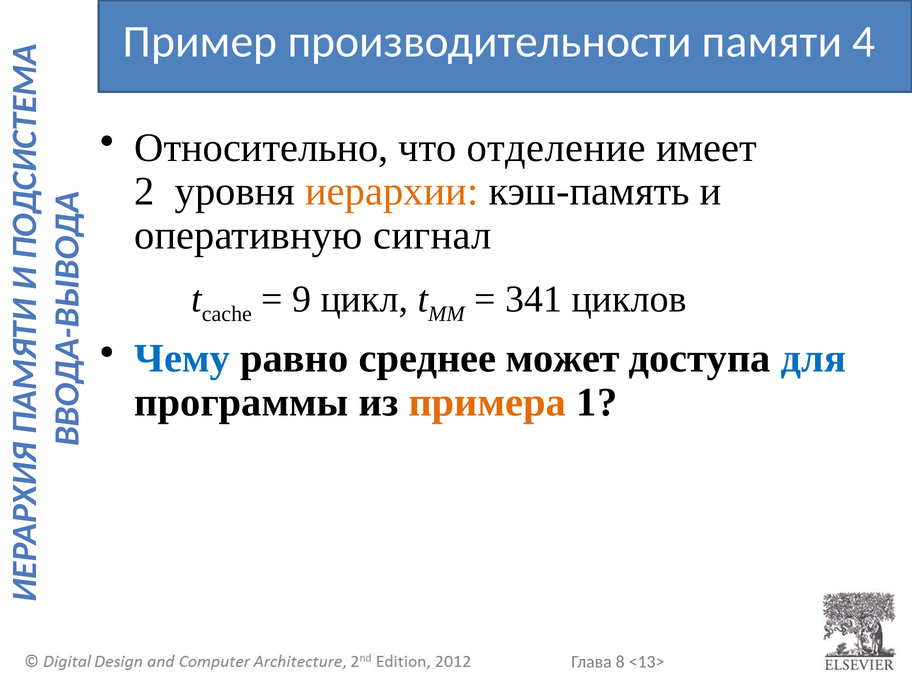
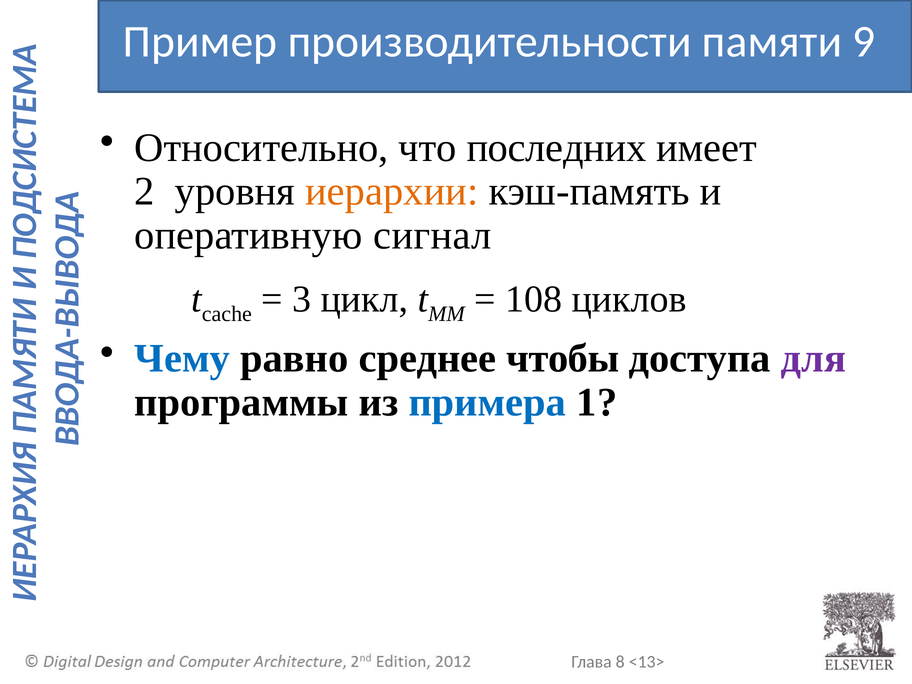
4: 4 -> 9
отделение: отделение -> последних
9: 9 -> 3
341: 341 -> 108
может: может -> чтобы
для colour: blue -> purple
примера colour: orange -> blue
